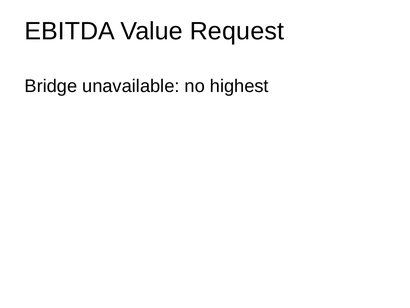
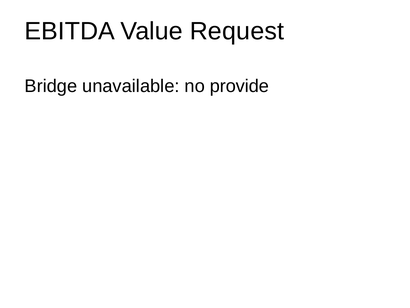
highest: highest -> provide
